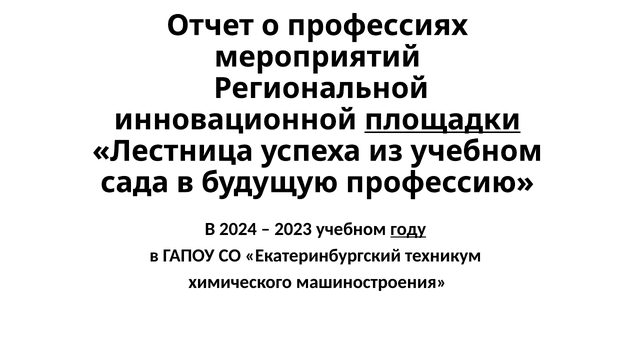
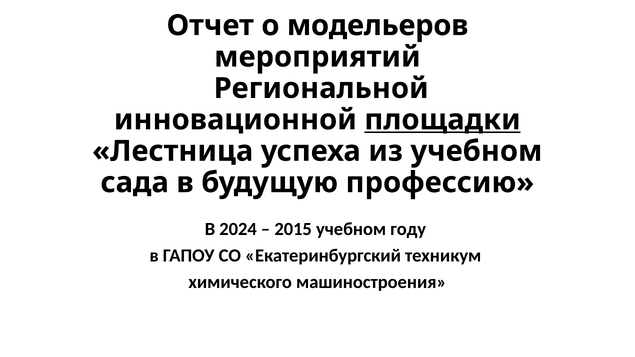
профессиях: профессиях -> модельеров
2023: 2023 -> 2015
году underline: present -> none
